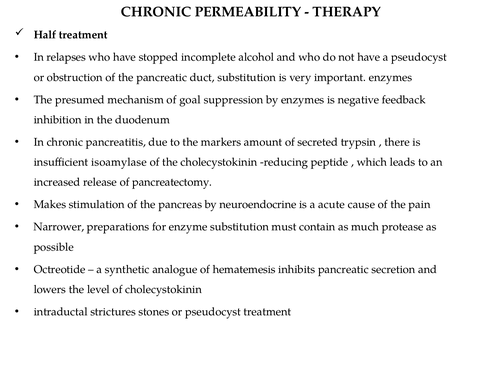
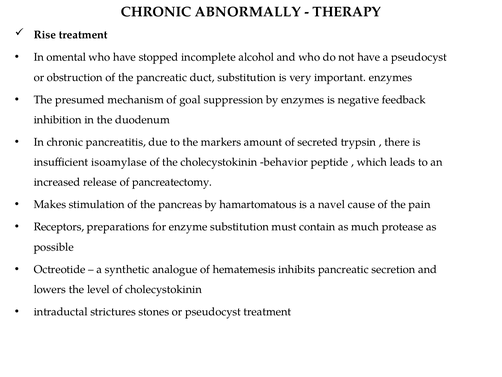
PERMEABILITY: PERMEABILITY -> ABNORMALLY
Half: Half -> Rise
relapses: relapses -> omental
reducing: reducing -> behavior
neuroendocrine: neuroendocrine -> hamartomatous
acute: acute -> navel
Narrower: Narrower -> Receptors
